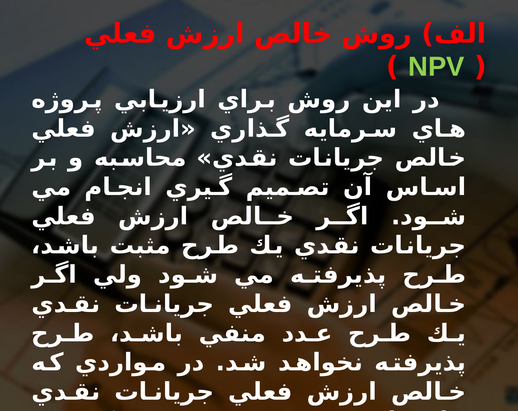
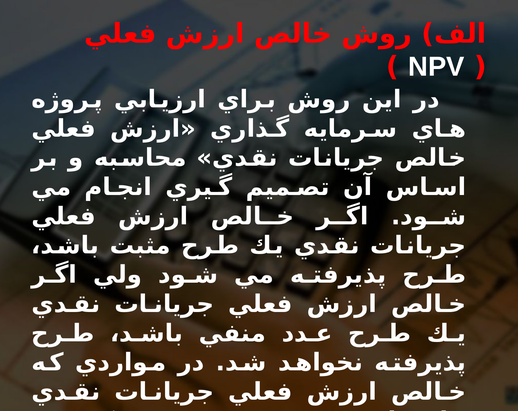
NPV colour: light green -> white
